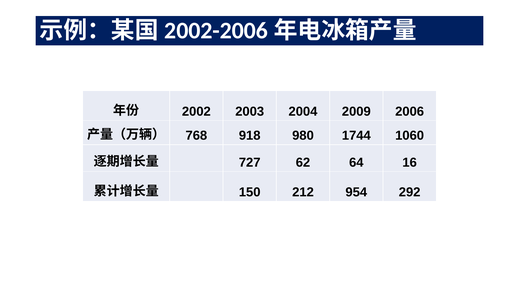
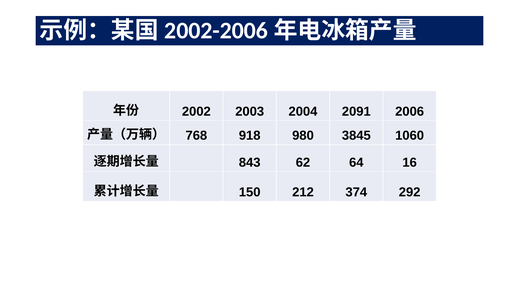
2009: 2009 -> 2091
1744: 1744 -> 3845
727: 727 -> 843
954: 954 -> 374
